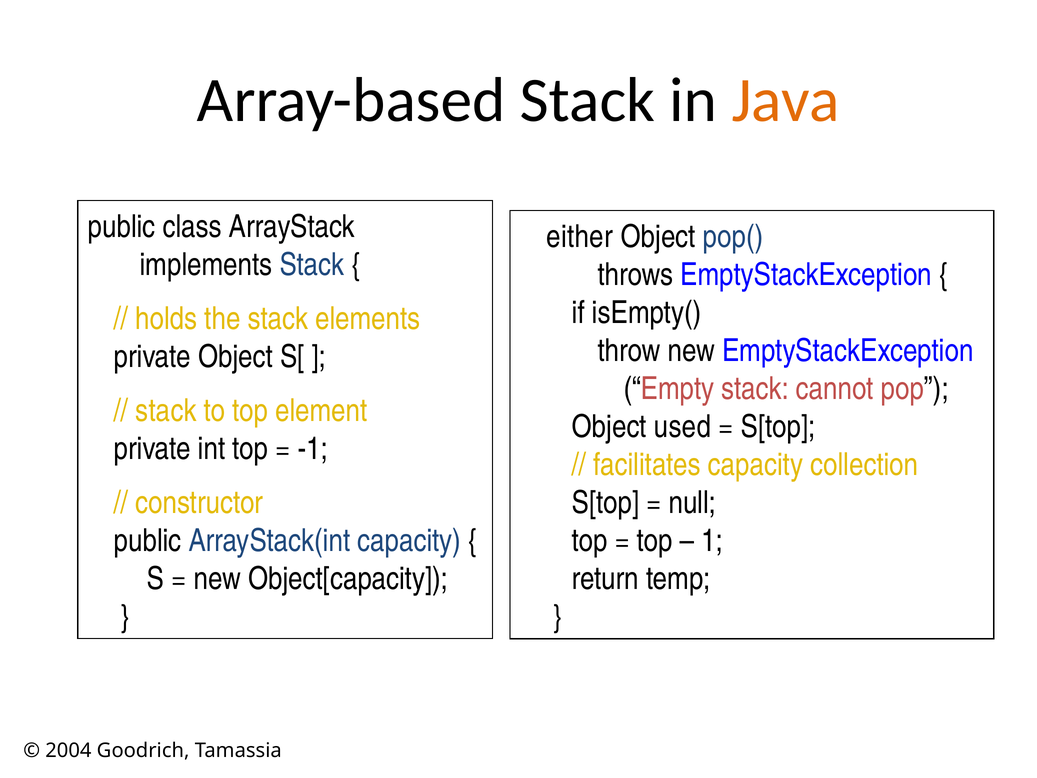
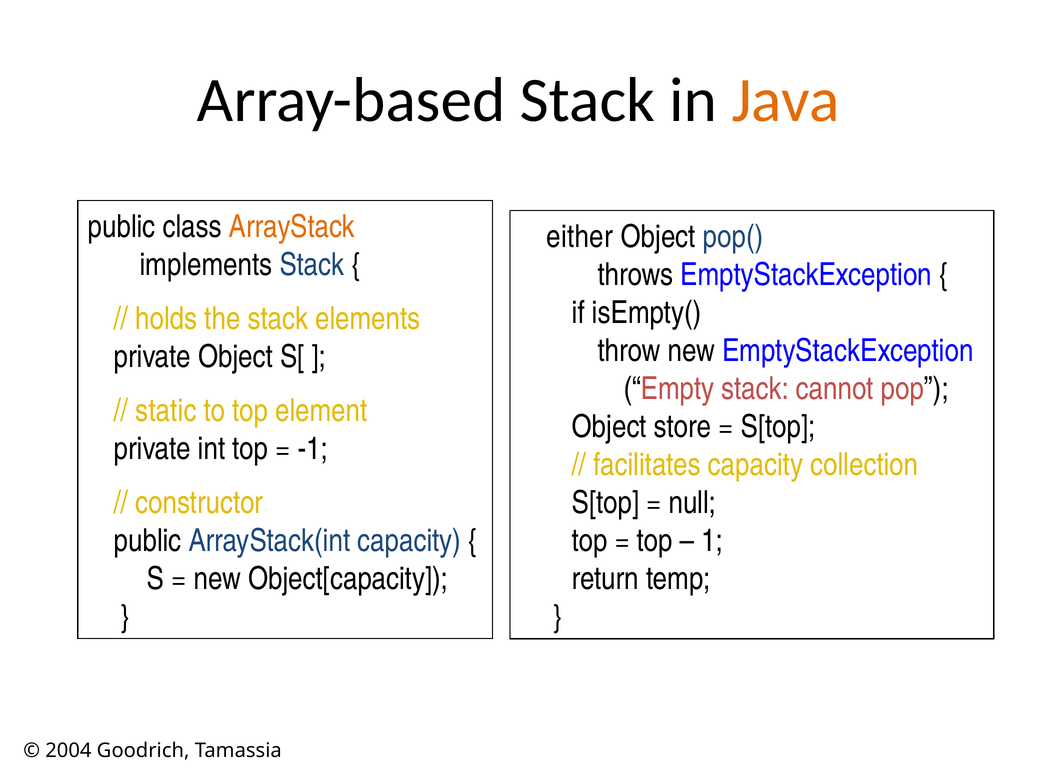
ArrayStack colour: black -> orange
stack at (166, 411): stack -> static
used: used -> store
